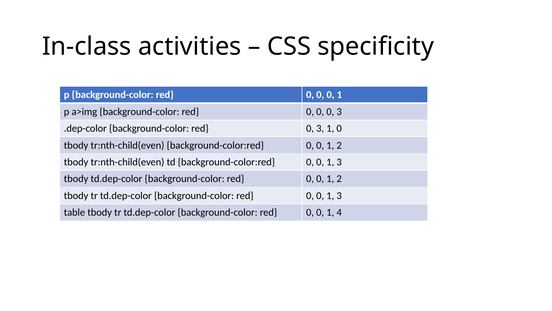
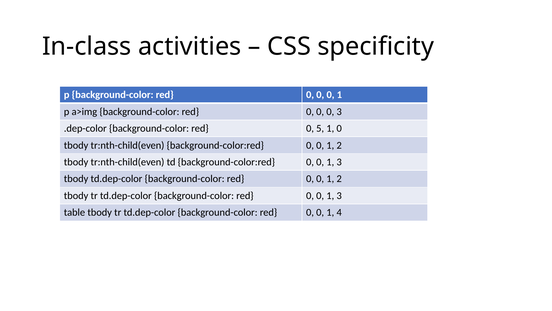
red 0 3: 3 -> 5
